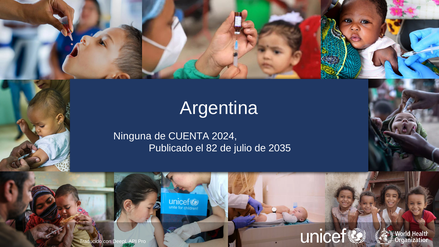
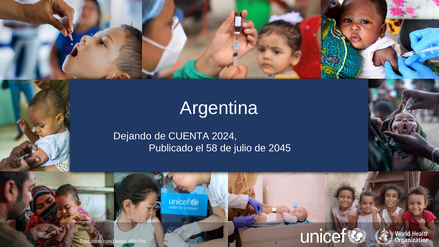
Ninguna: Ninguna -> Dejando
82: 82 -> 58
2035: 2035 -> 2045
